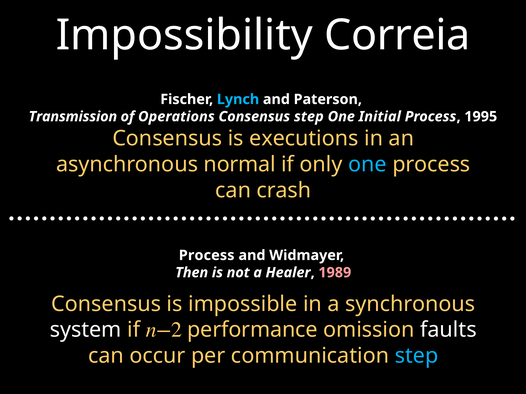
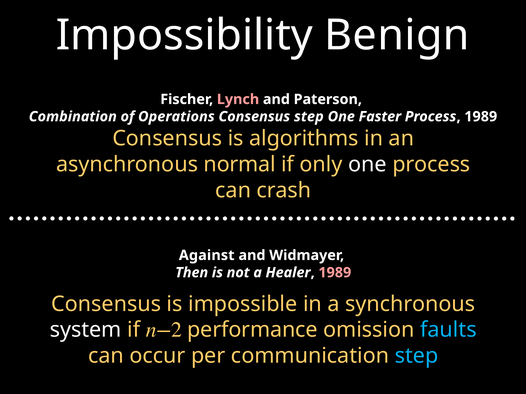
Correia: Correia -> Benign
Lynch colour: light blue -> pink
Transmission: Transmission -> Combination
Initial: Initial -> Faster
Process 1995: 1995 -> 1989
executions: executions -> algorithms
one at (367, 165) colour: light blue -> white
Process at (207, 256): Process -> Against
faults colour: white -> light blue
